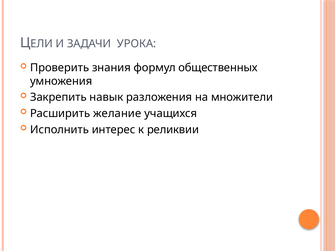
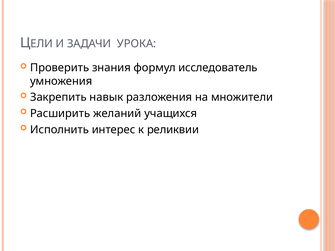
общественных: общественных -> исследователь
желание: желание -> желаний
